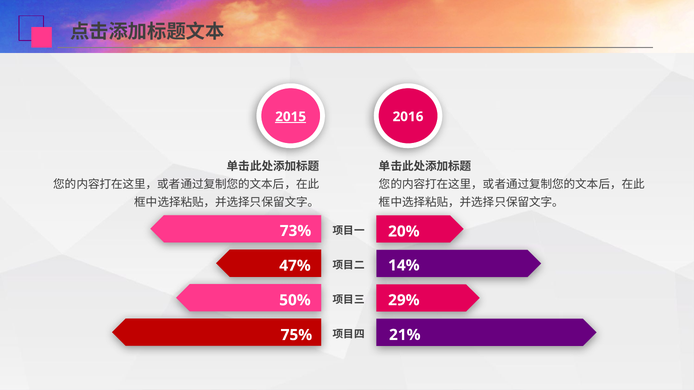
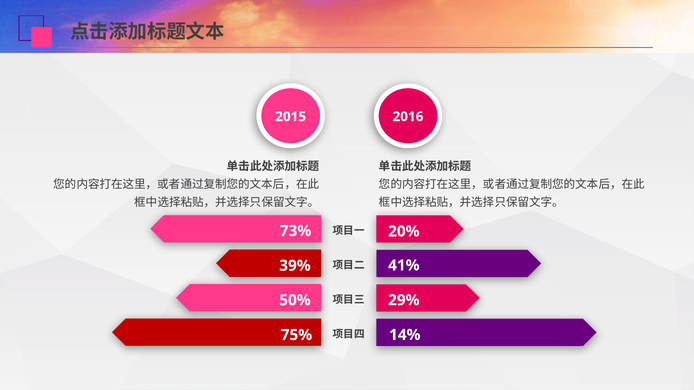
2015 underline: present -> none
14%: 14% -> 41%
47%: 47% -> 39%
21%: 21% -> 14%
